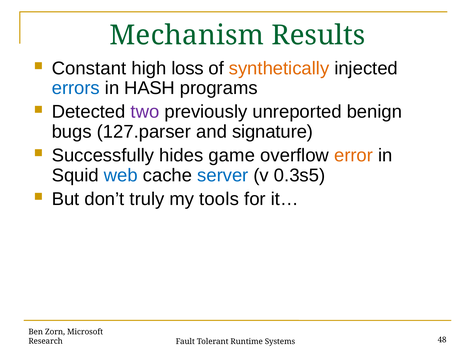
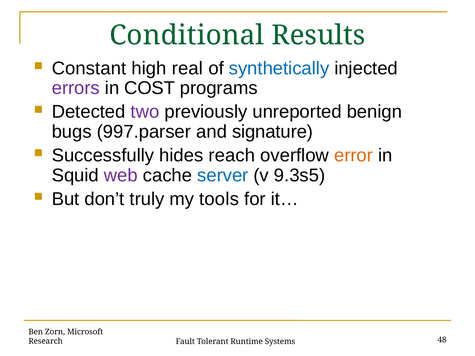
Mechanism: Mechanism -> Conditional
loss: loss -> real
synthetically colour: orange -> blue
errors colour: blue -> purple
HASH: HASH -> COST
127.parser: 127.parser -> 997.parser
game: game -> reach
web colour: blue -> purple
0.3s5: 0.3s5 -> 9.3s5
